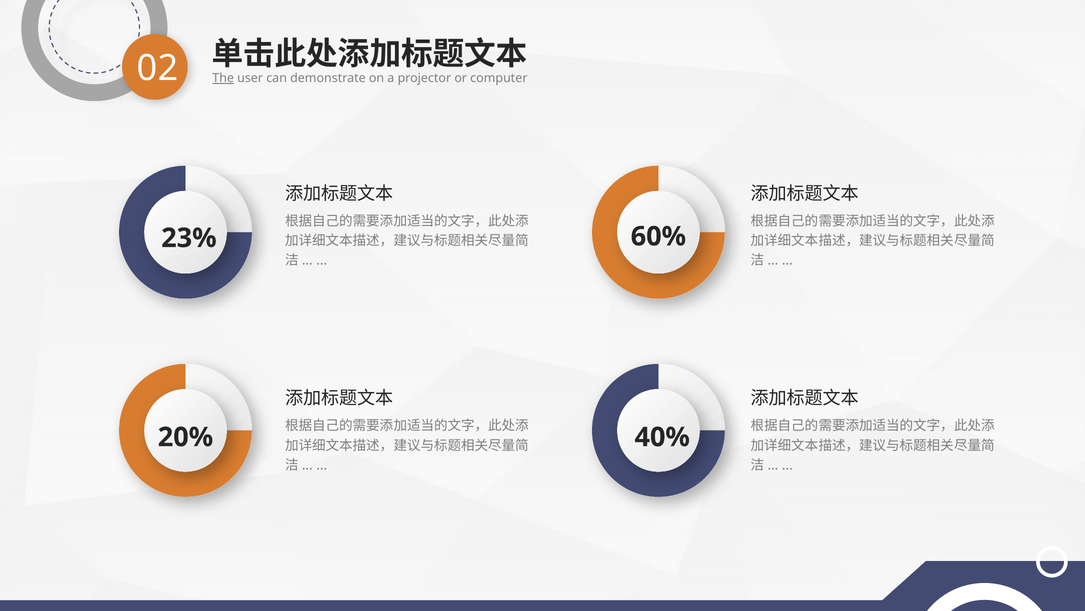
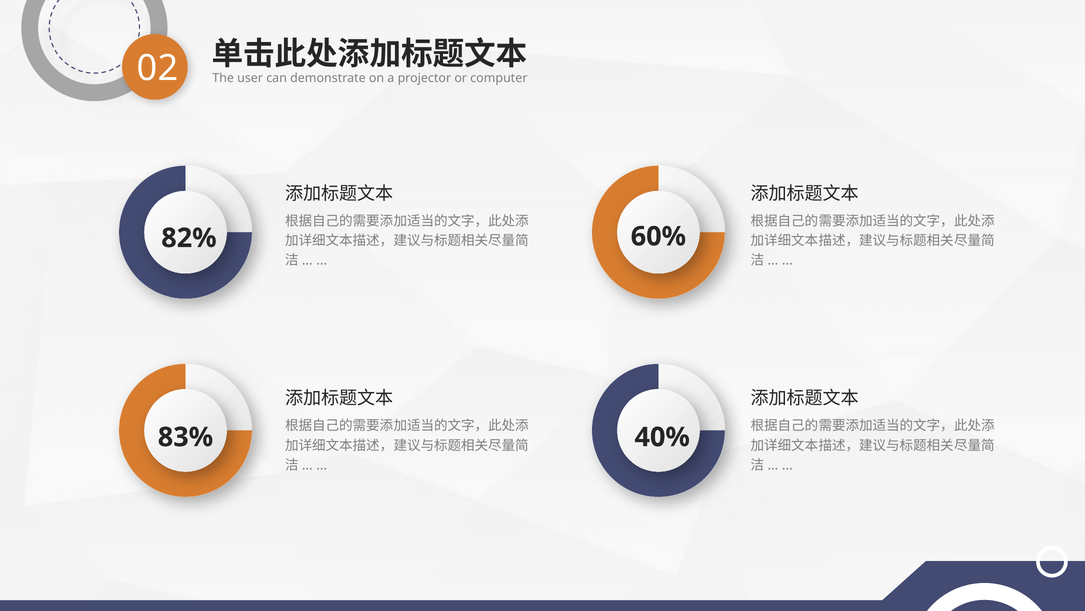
The underline: present -> none
23%: 23% -> 82%
20%: 20% -> 83%
